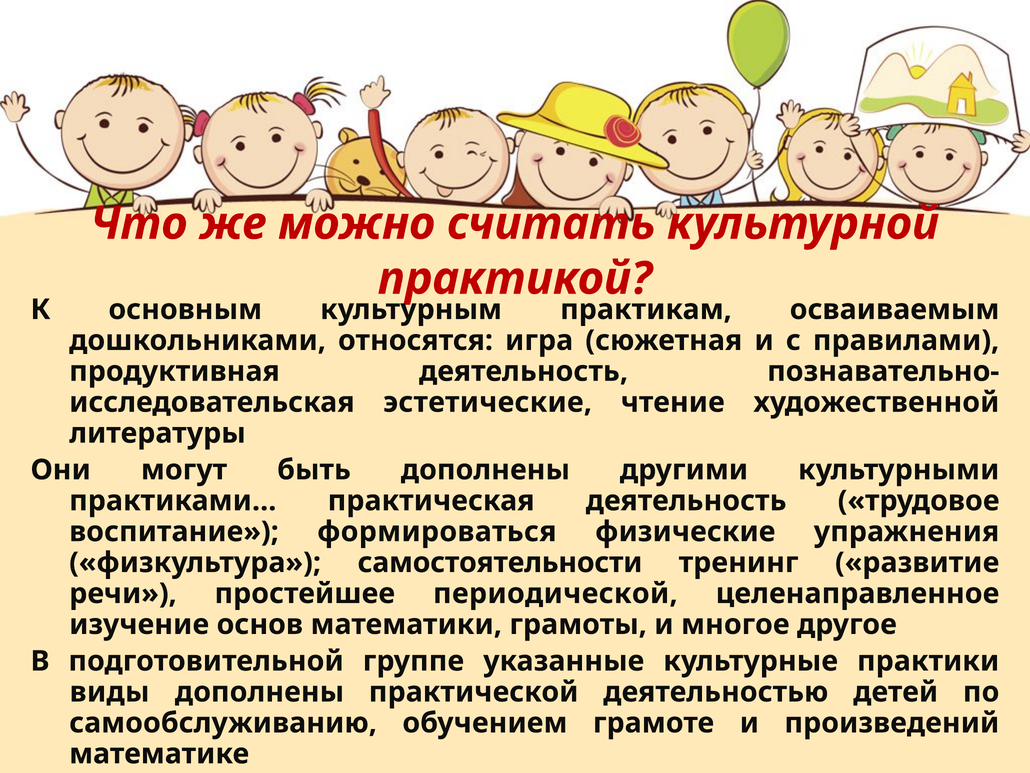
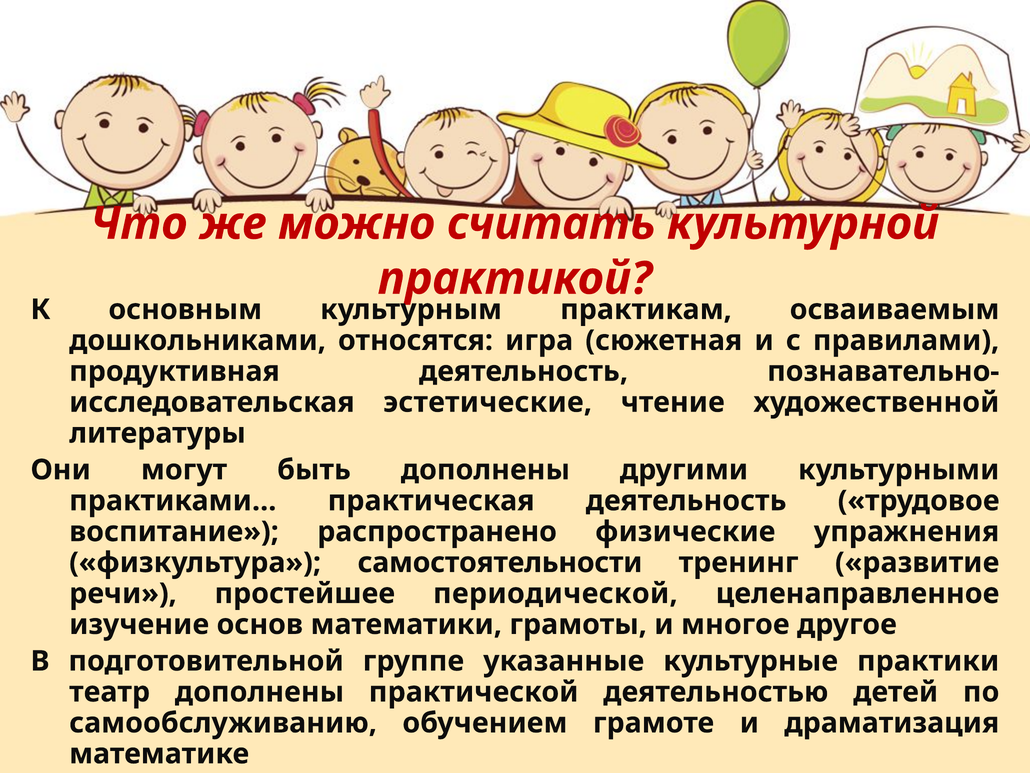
формироваться: формироваться -> распространено
виды: виды -> театр
произведений: произведений -> драматизация
